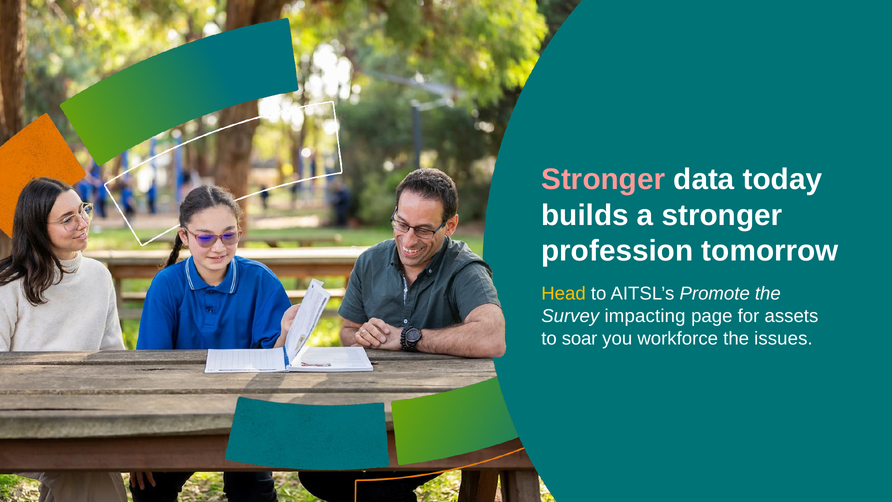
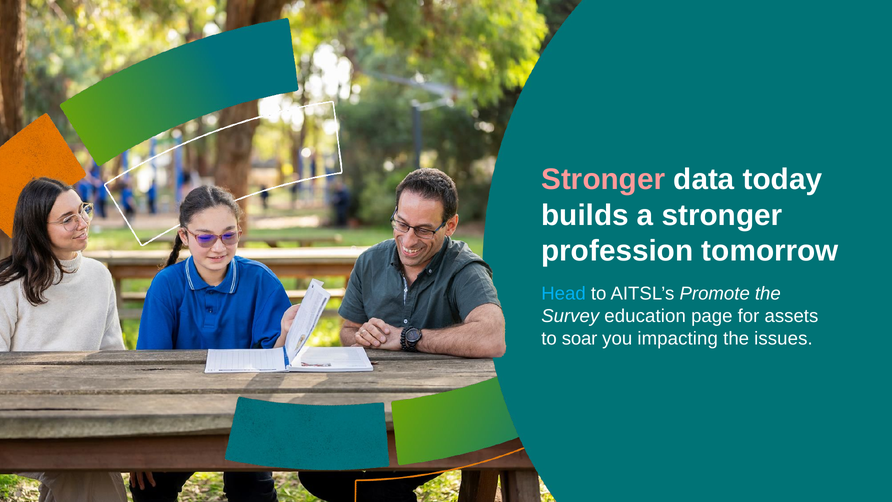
Head colour: yellow -> light blue
impacting: impacting -> education
workforce: workforce -> impacting
